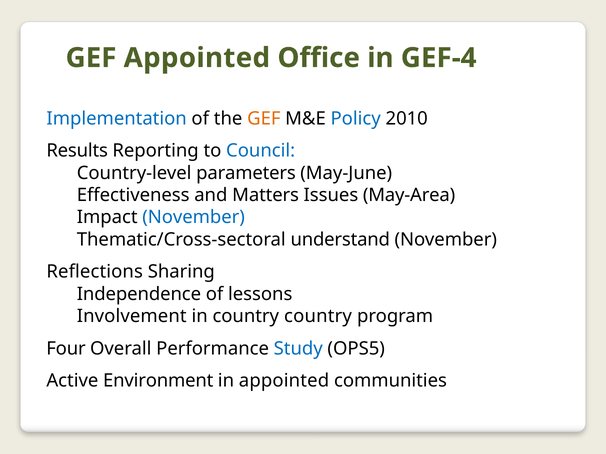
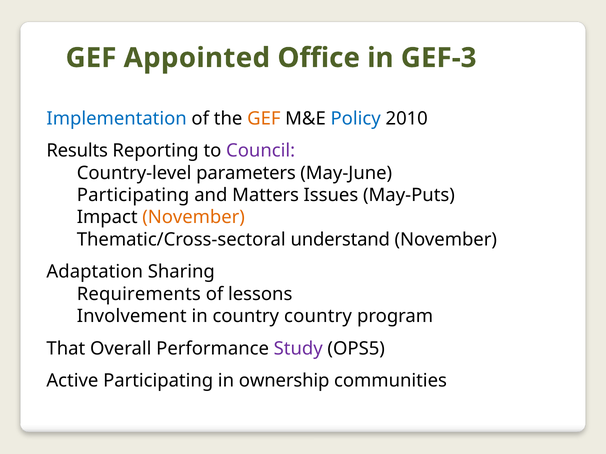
GEF-4: GEF-4 -> GEF-3
Council colour: blue -> purple
Effectiveness at (133, 195): Effectiveness -> Participating
May-Area: May-Area -> May-Puts
November at (194, 218) colour: blue -> orange
Reflections: Reflections -> Adaptation
Independence: Independence -> Requirements
Four: Four -> That
Study colour: blue -> purple
Active Environment: Environment -> Participating
in appointed: appointed -> ownership
